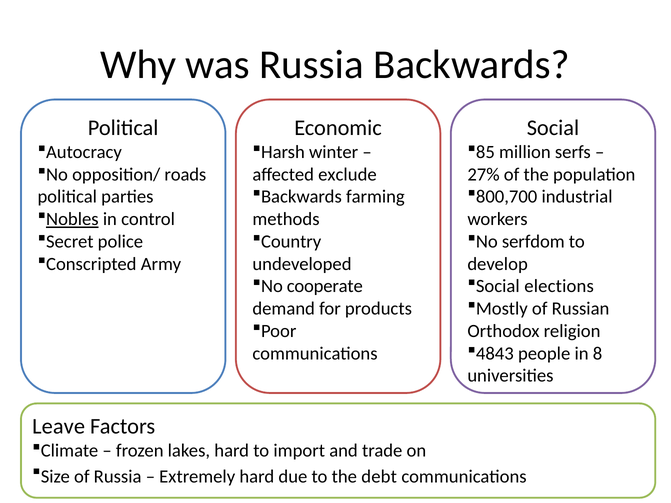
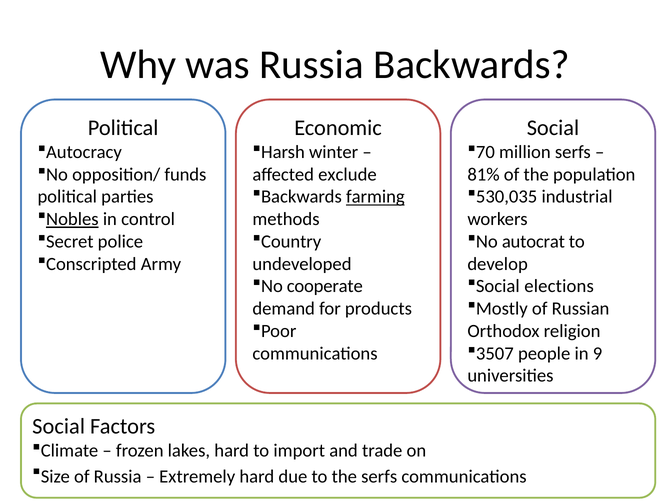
85: 85 -> 70
roads: roads -> funds
27%: 27% -> 81%
farming underline: none -> present
800,700: 800,700 -> 530,035
serfdom: serfdom -> autocrat
4843: 4843 -> 3507
8: 8 -> 9
Leave at (59, 427): Leave -> Social
the debt: debt -> serfs
